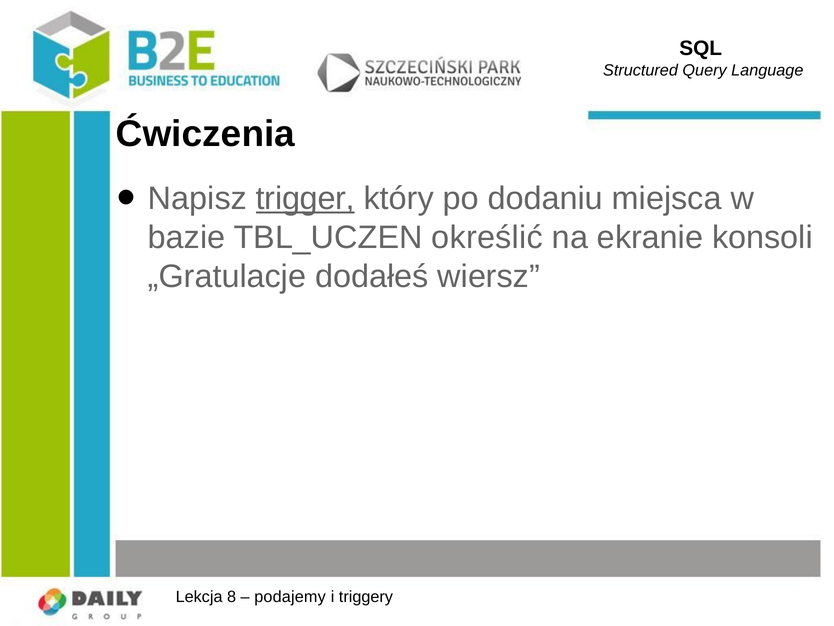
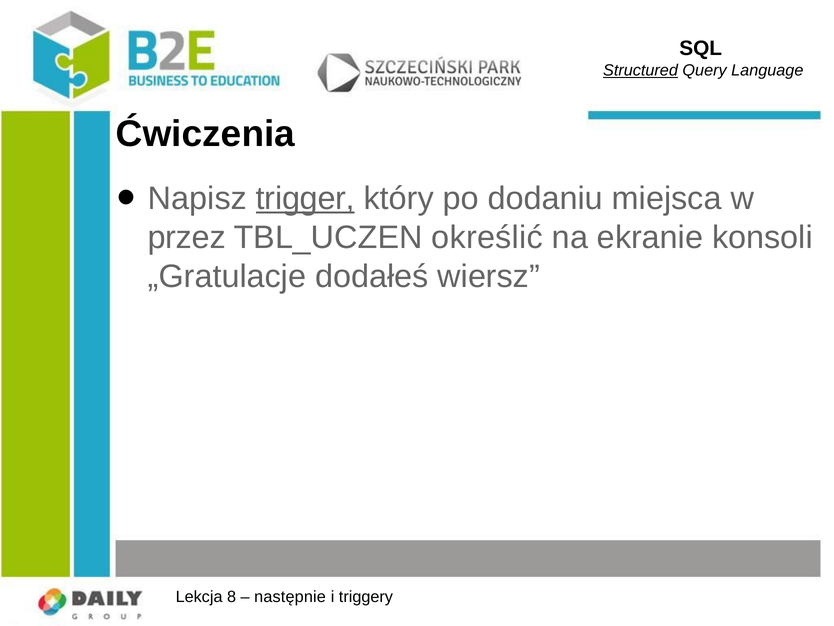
Structured underline: none -> present
bazie: bazie -> przez
podajemy: podajemy -> następnie
